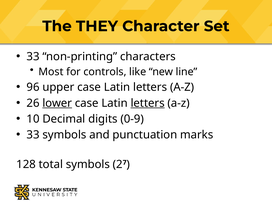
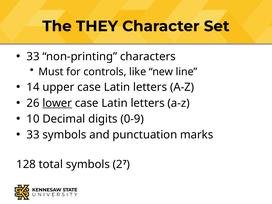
Most: Most -> Must
96: 96 -> 14
letters at (148, 103) underline: present -> none
